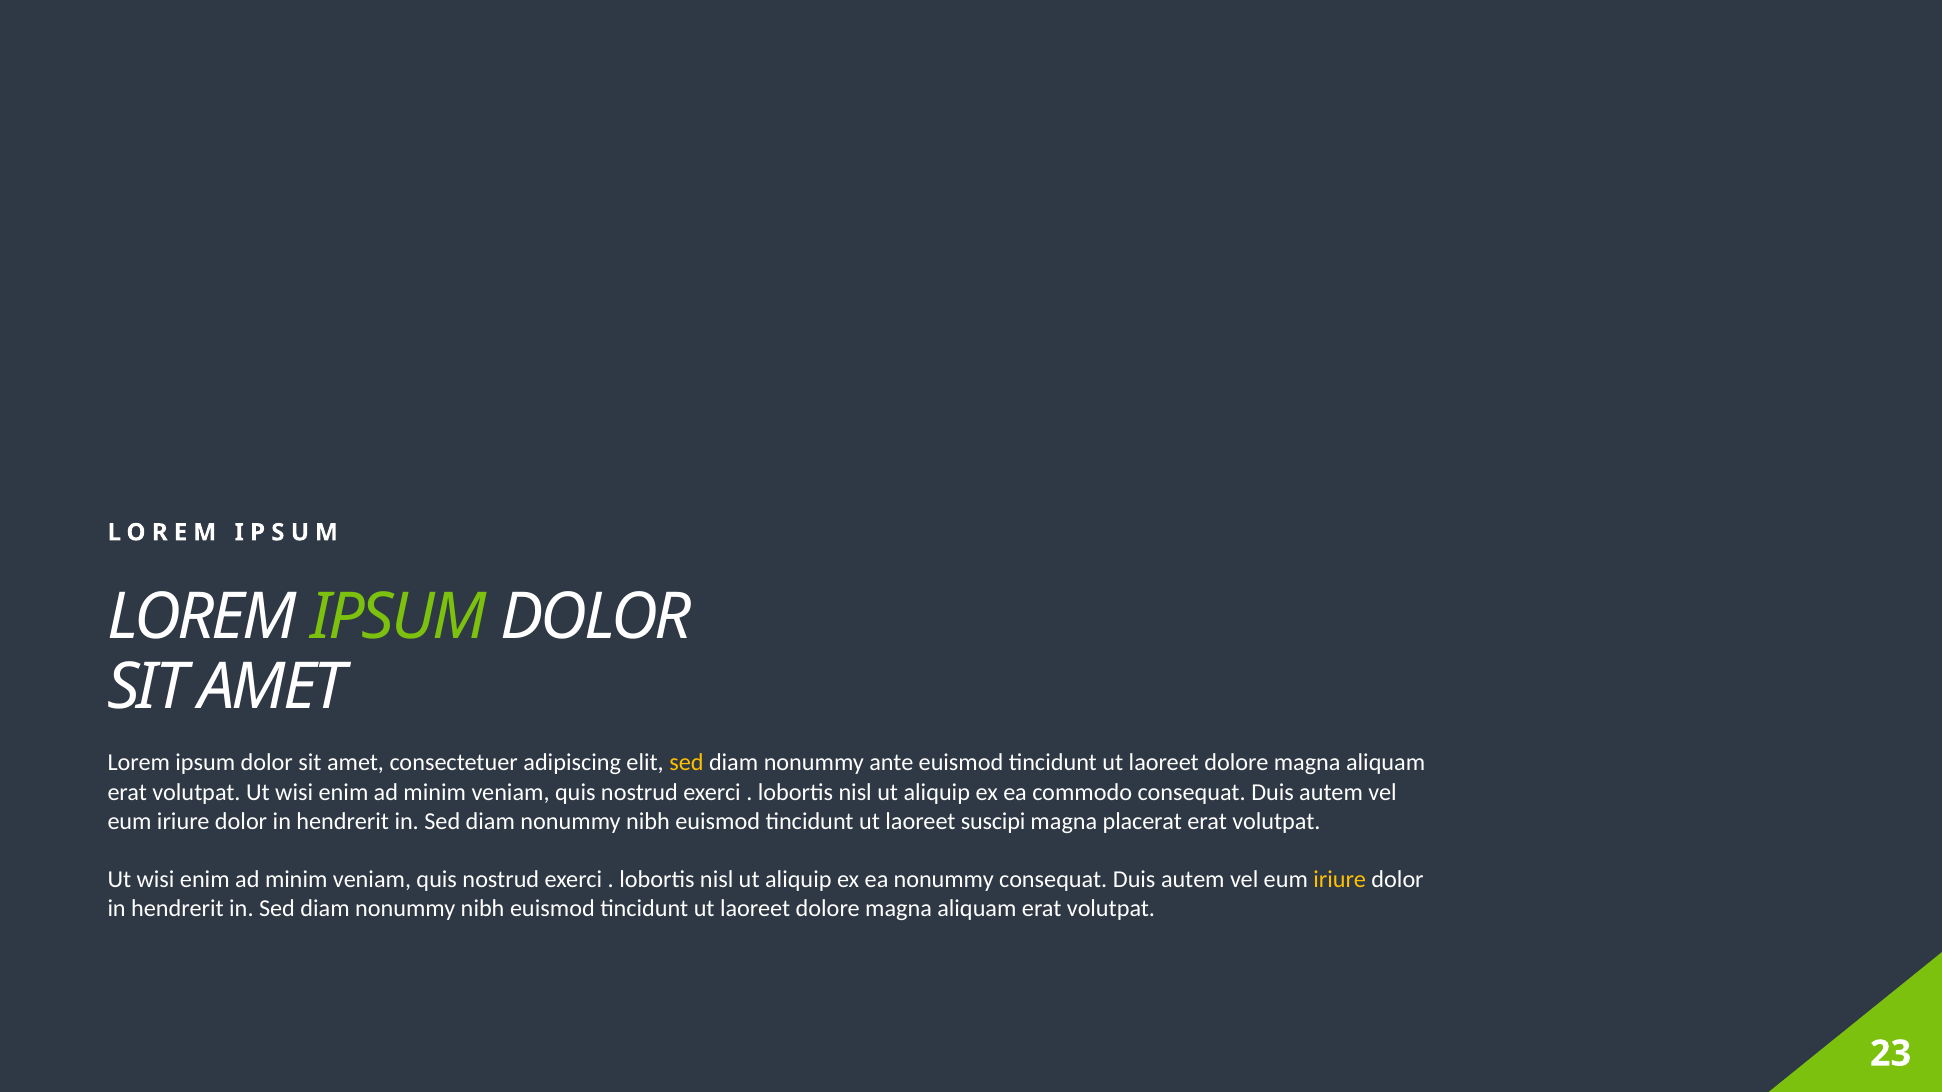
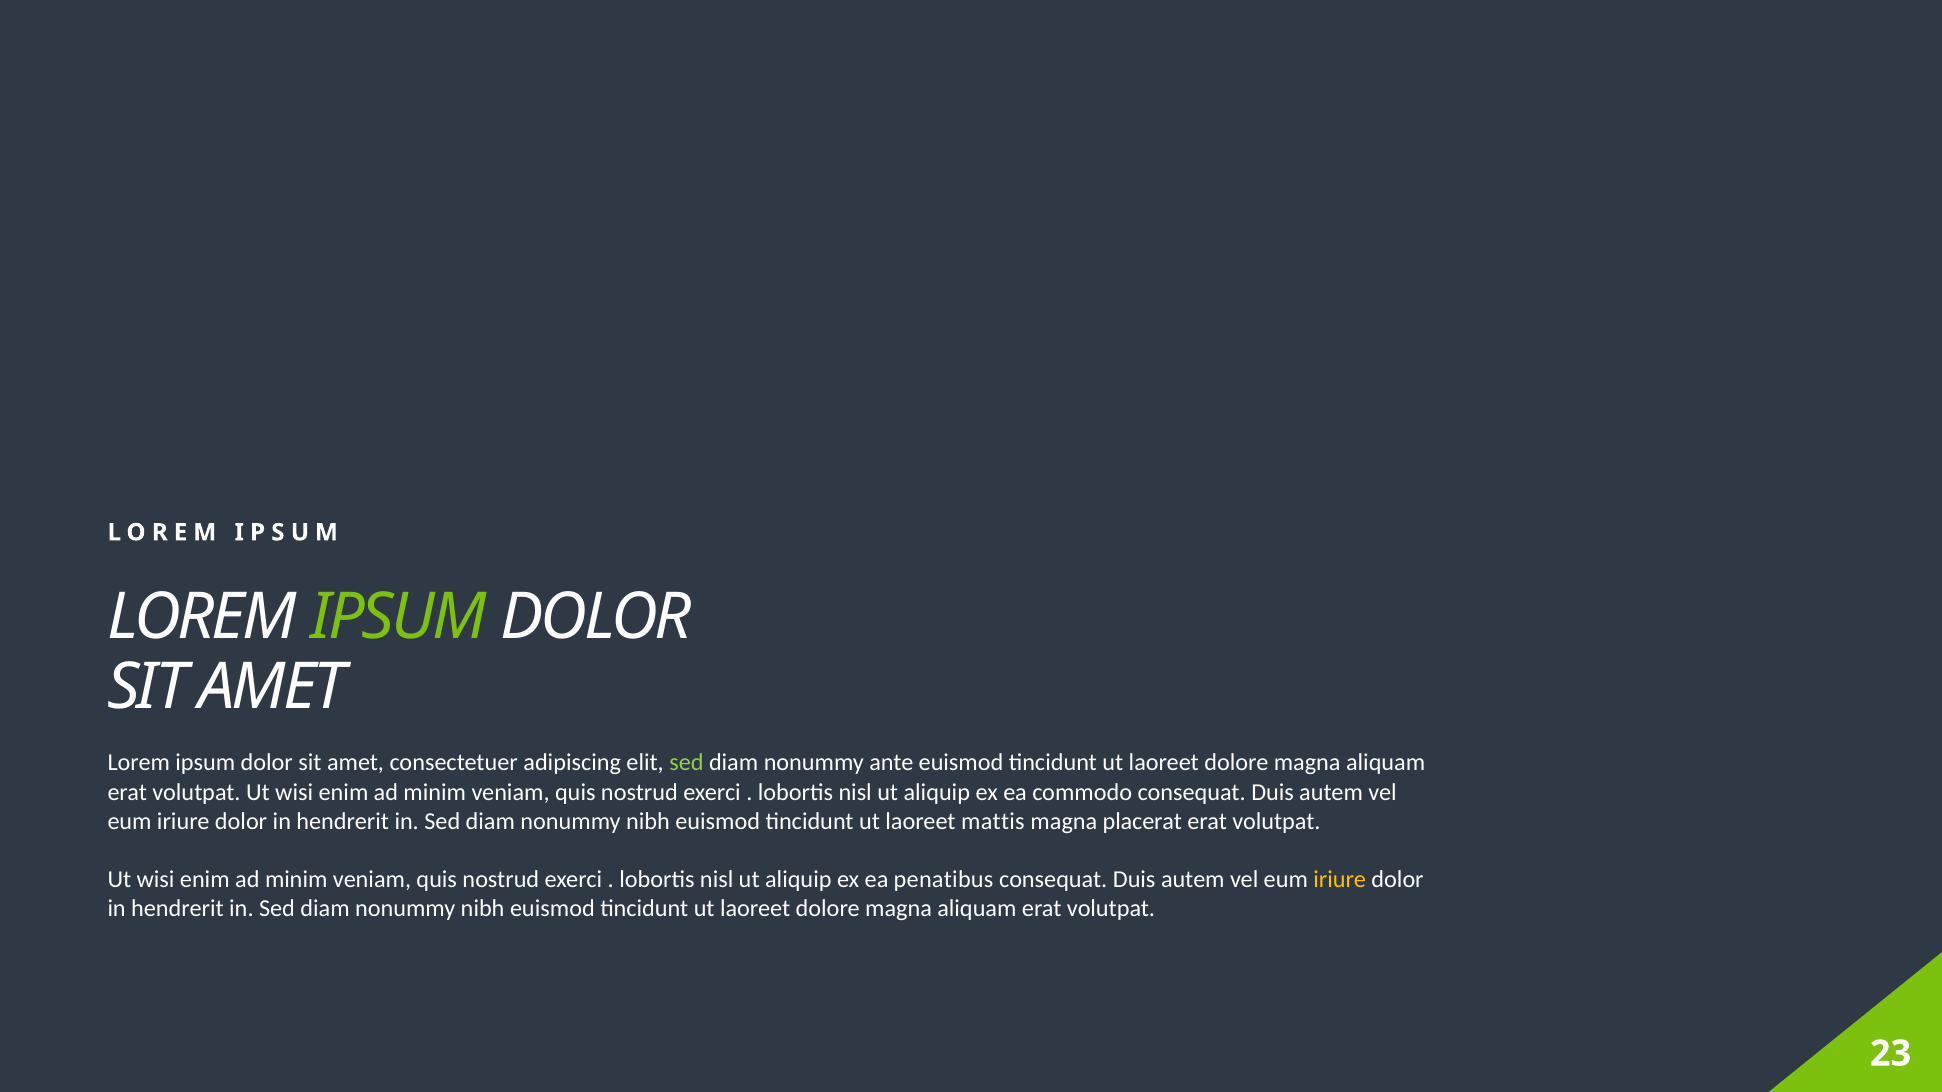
sed at (686, 763) colour: yellow -> light green
suscipi: suscipi -> mattis
ea nonummy: nonummy -> penatibus
